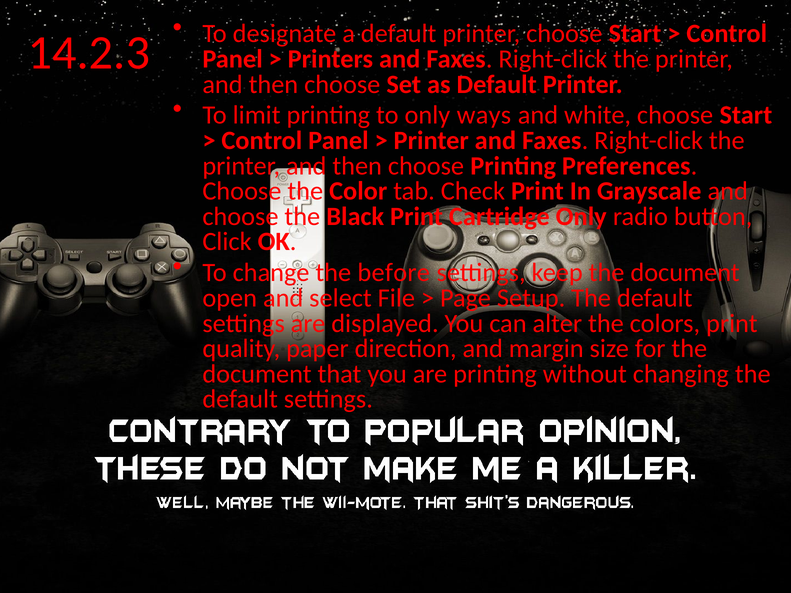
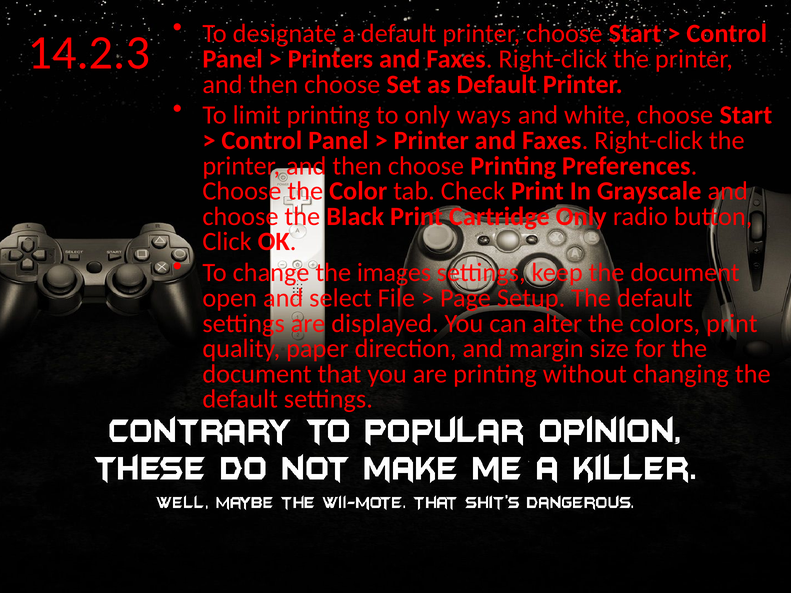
before: before -> images
